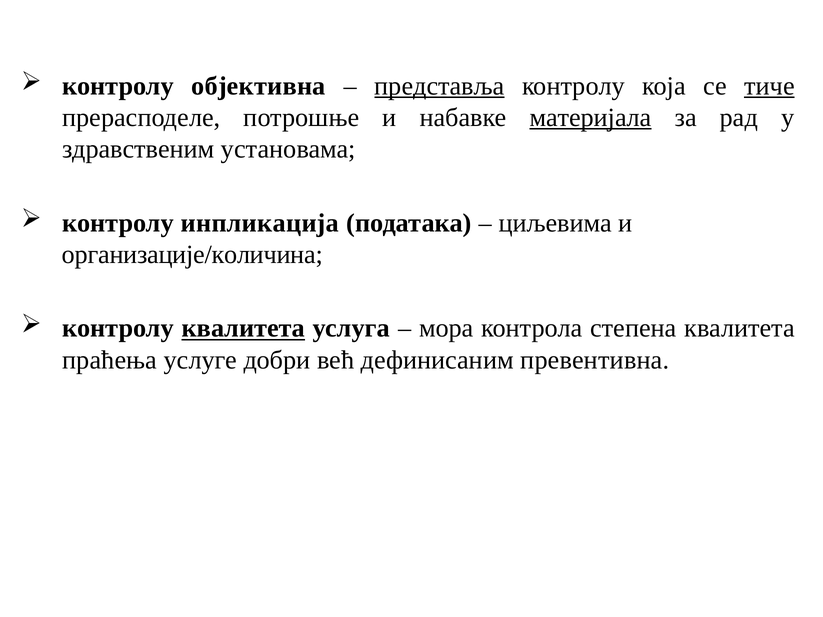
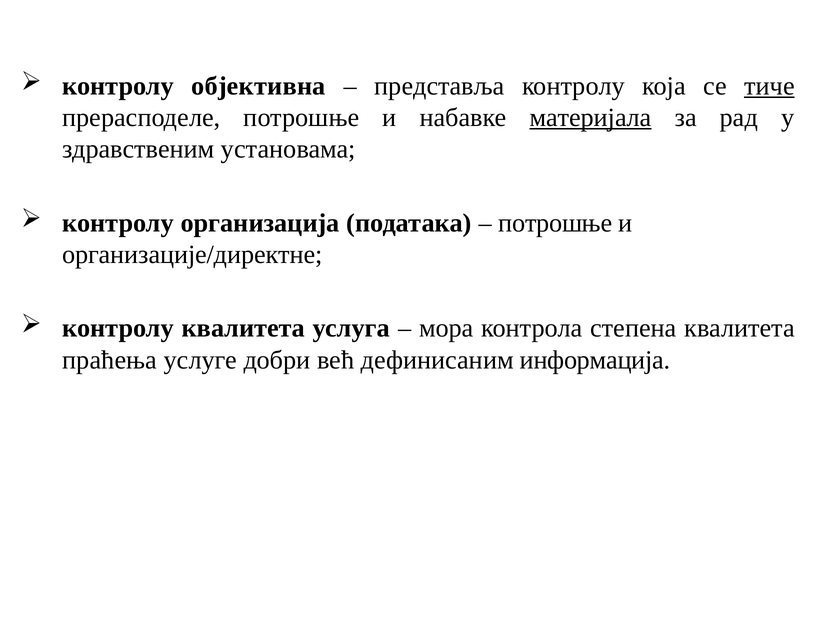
представља underline: present -> none
инпликација: инпликација -> организација
циљевима at (555, 223): циљевима -> потрошње
организације/количина: организације/количина -> организације/директне
квалитета at (243, 328) underline: present -> none
превентивна: превентивна -> информација
